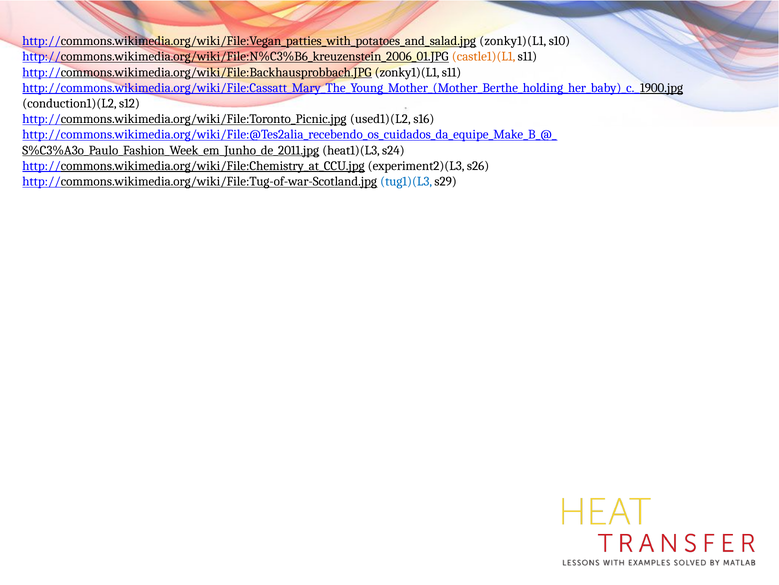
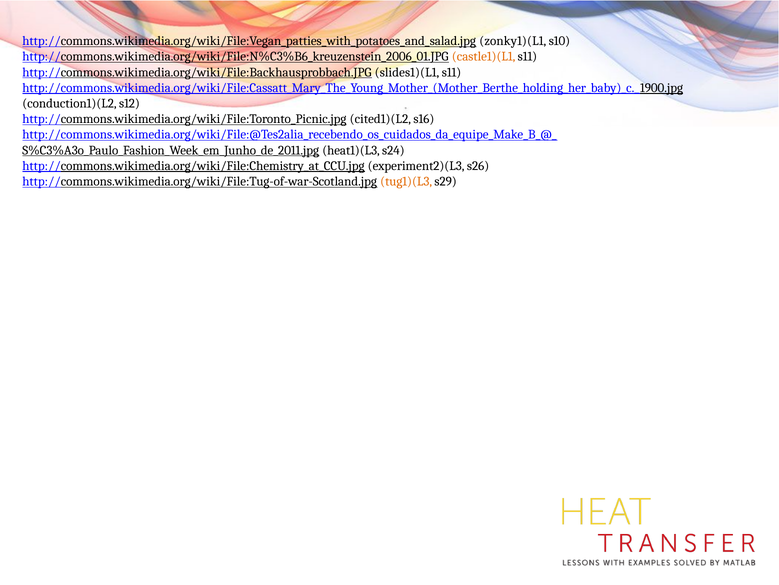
http://commons.wikimedia.org/wiki/File:Backhausprobbach.JPG zonky1)(L1: zonky1)(L1 -> slides1)(L1
used1)(L2: used1)(L2 -> cited1)(L2
tug1)(L3 colour: blue -> orange
